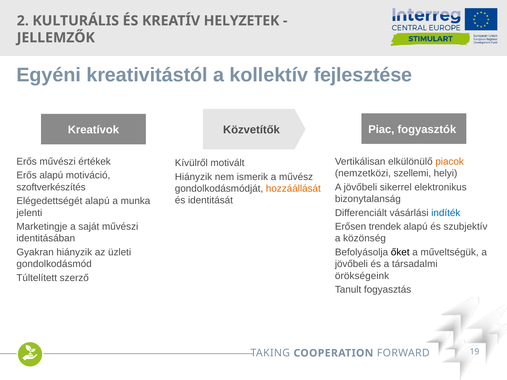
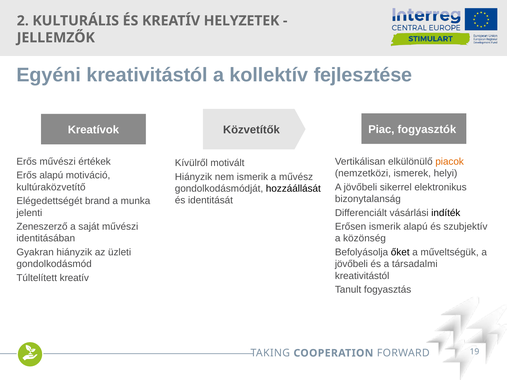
szellemi: szellemi -> ismerek
szoftverkészítés: szoftverkészítés -> kultúraközvetítő
hozzáállását colour: orange -> black
Elégedettségét alapú: alapú -> brand
indíték colour: blue -> black
Marketingje: Marketingje -> Zeneszerző
Erősen trendek: trendek -> ismerik
örökségeink at (362, 276): örökségeink -> kreativitástól
Túltelített szerző: szerző -> kreatív
